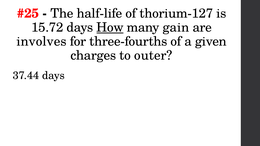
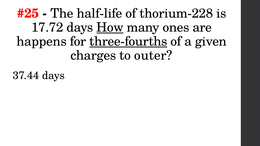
thorium-127: thorium-127 -> thorium-228
15.72: 15.72 -> 17.72
gain: gain -> ones
involves: involves -> happens
three-fourths underline: none -> present
